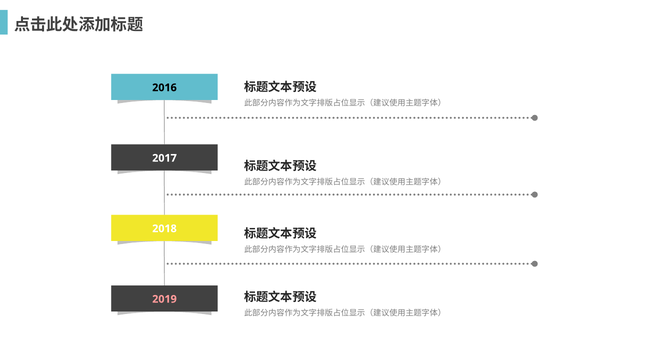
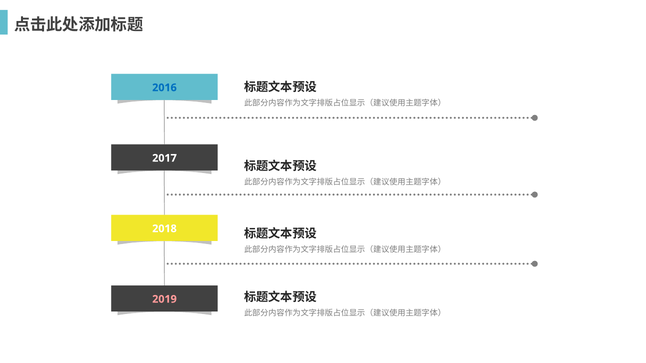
2016 colour: black -> blue
